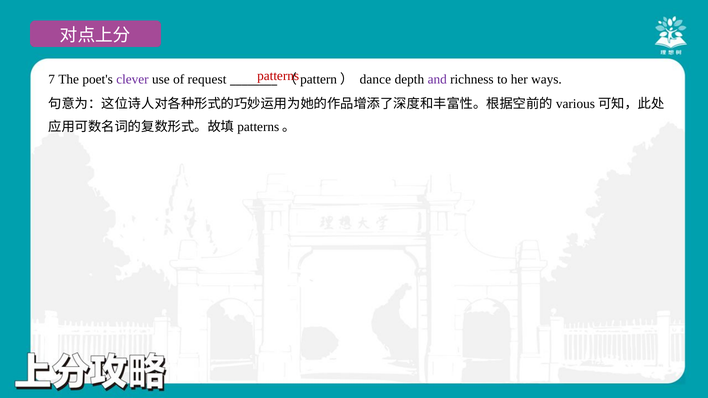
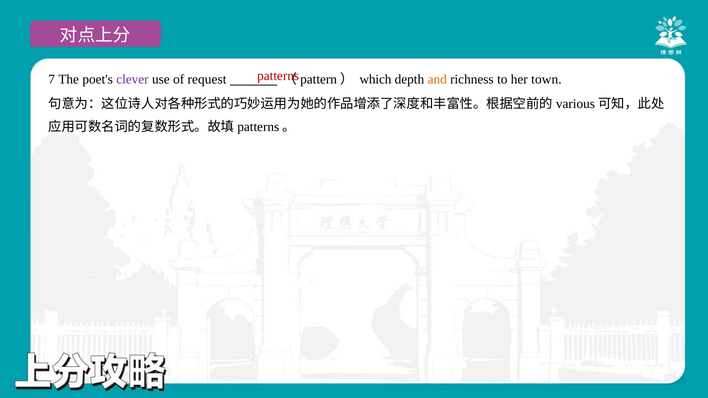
dance: dance -> which
and colour: purple -> orange
ways: ways -> town
